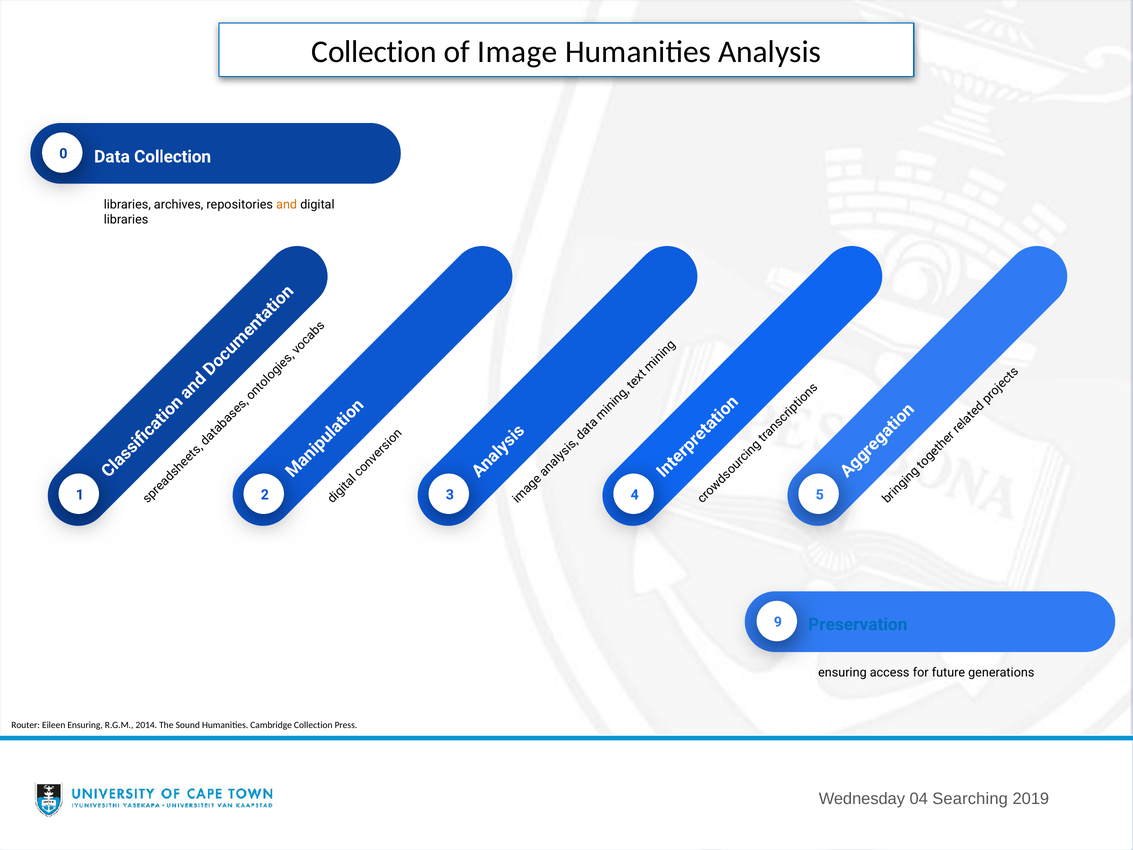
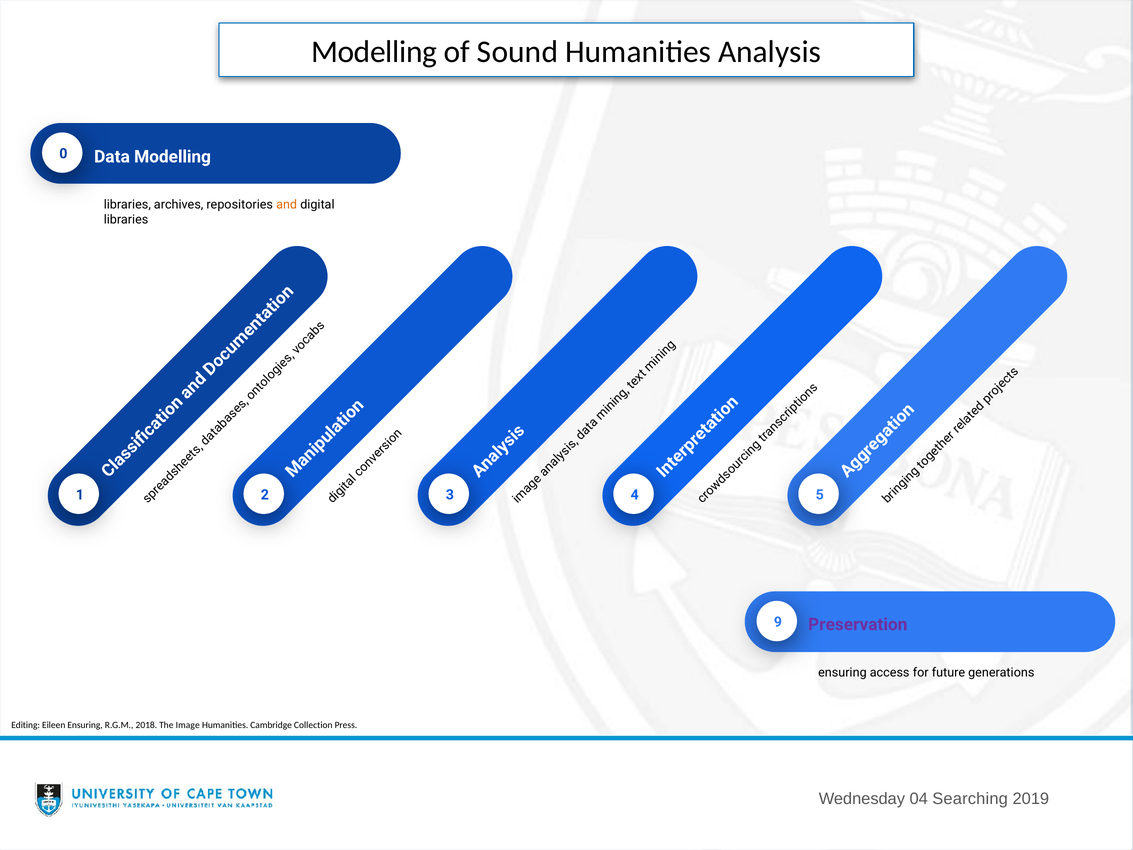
Collection at (374, 52): Collection -> Modelling
Image: Image -> Sound
Data Collection: Collection -> Modelling
Preservation colour: blue -> purple
Router: Router -> Editing
2014: 2014 -> 2018
Sound: Sound -> Image
